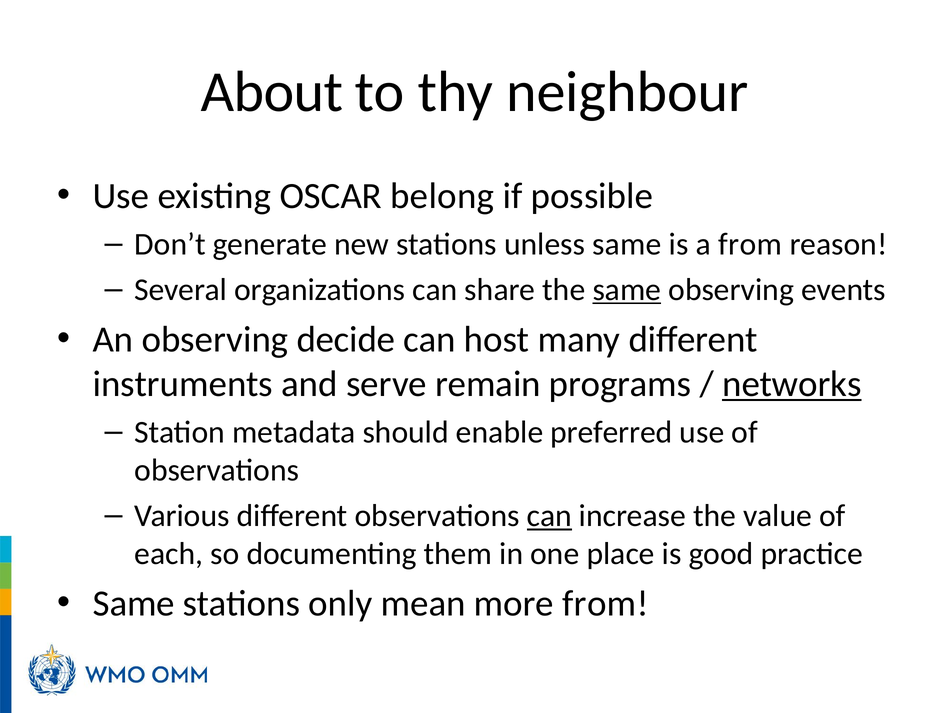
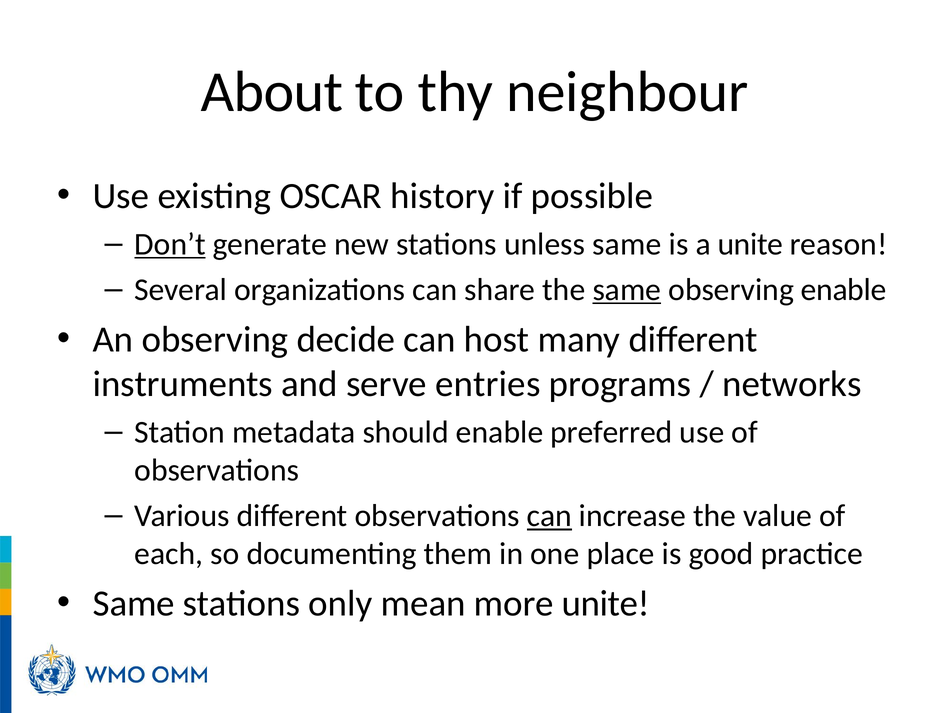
belong: belong -> history
Don’t underline: none -> present
a from: from -> unite
observing events: events -> enable
remain: remain -> entries
networks underline: present -> none
more from: from -> unite
